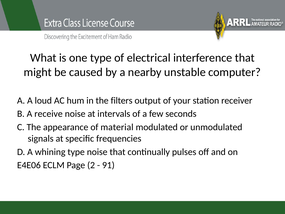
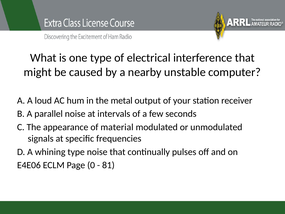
filters: filters -> metal
receive: receive -> parallel
2: 2 -> 0
91: 91 -> 81
